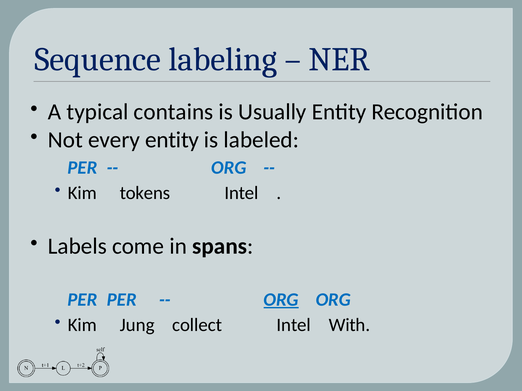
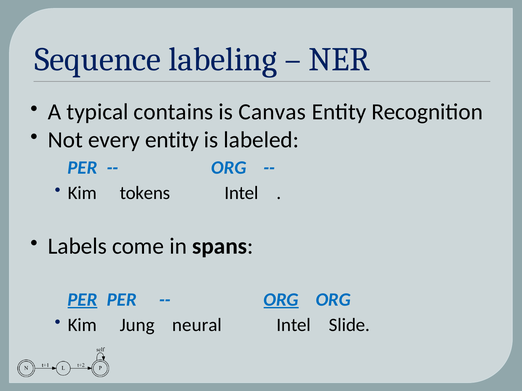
Usually: Usually -> Canvas
PER at (82, 300) underline: none -> present
collect: collect -> neural
With: With -> Slide
